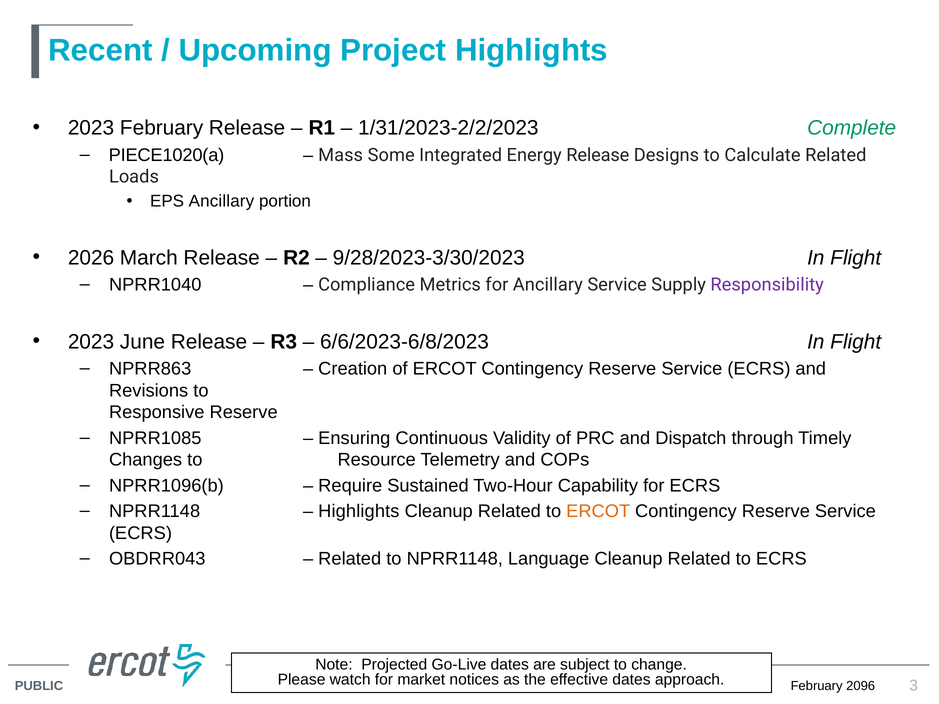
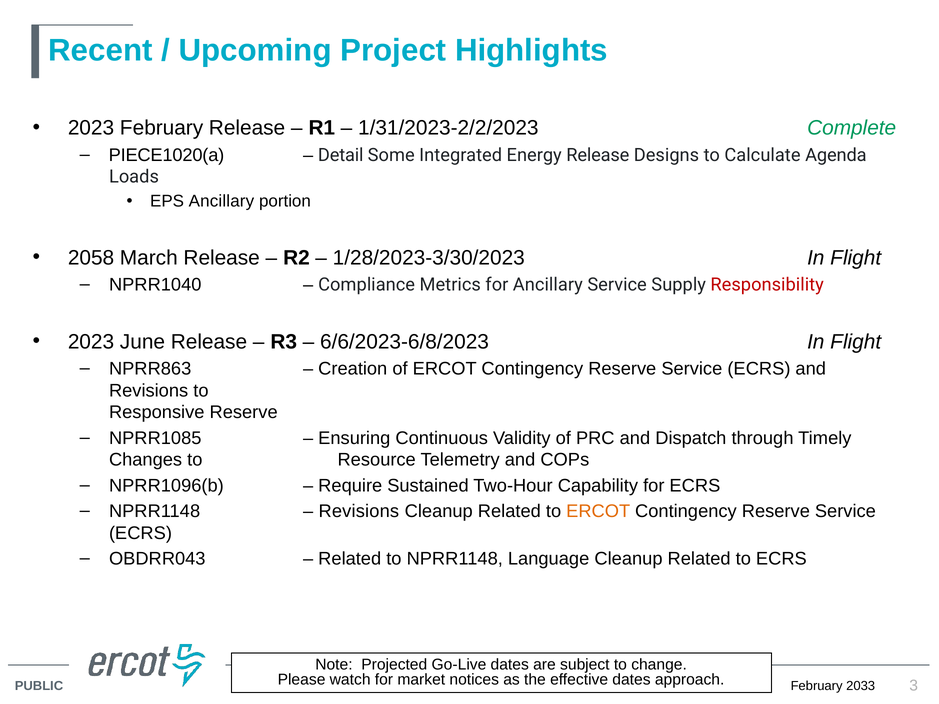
Mass: Mass -> Detail
Calculate Related: Related -> Agenda
2026: 2026 -> 2058
9/28/2023-3/30/2023: 9/28/2023-3/30/2023 -> 1/28/2023-3/30/2023
Responsibility colour: purple -> red
Highlights at (359, 511): Highlights -> Revisions
2096: 2096 -> 2033
